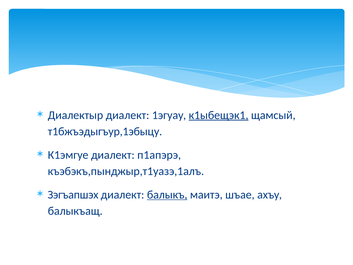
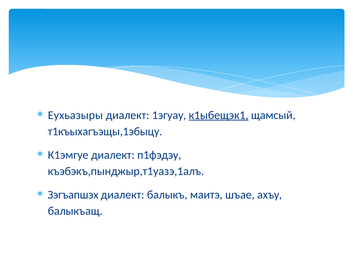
Диалектыр: Диалектыр -> Еухьазыры
т1бжъэдыгъур,1эбыцу: т1бжъэдыгъур,1эбыцу -> т1къыхагъэщы,1эбыцу
п1апэрэ: п1апэрэ -> п1фэдэу
балыкъ underline: present -> none
